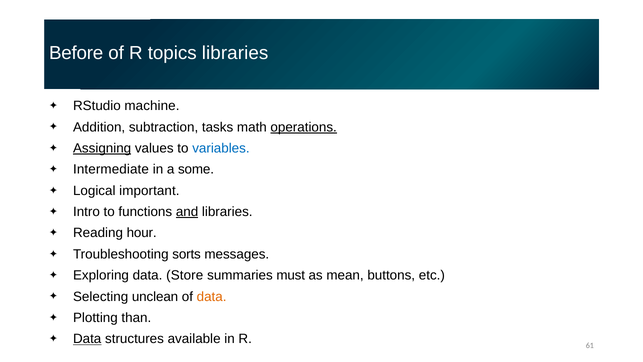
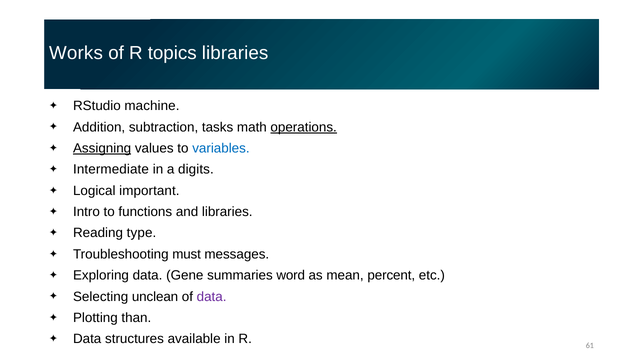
Before: Before -> Works
some: some -> digits
and underline: present -> none
hour: hour -> type
sorts: sorts -> must
Store: Store -> Gene
must: must -> word
buttons: buttons -> percent
data at (212, 296) colour: orange -> purple
Data at (87, 339) underline: present -> none
